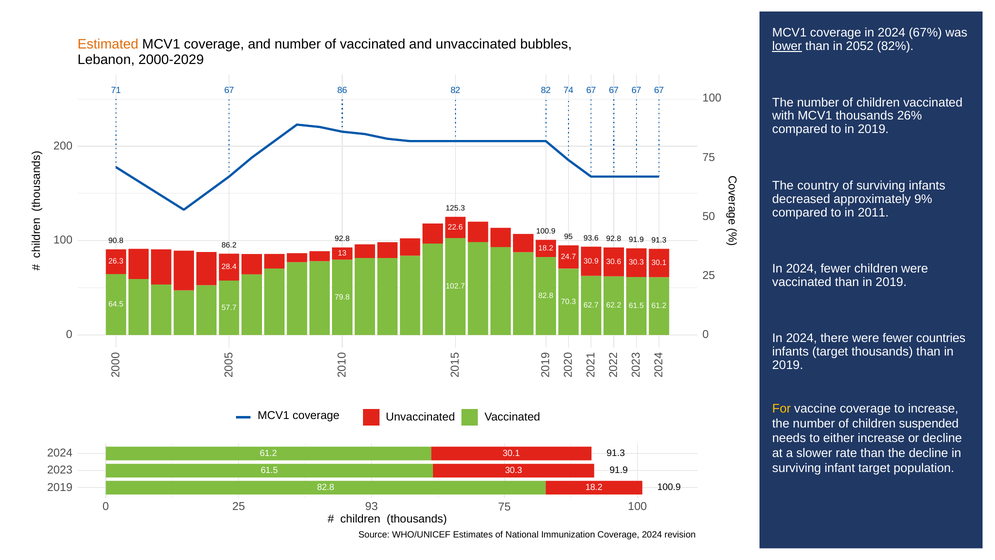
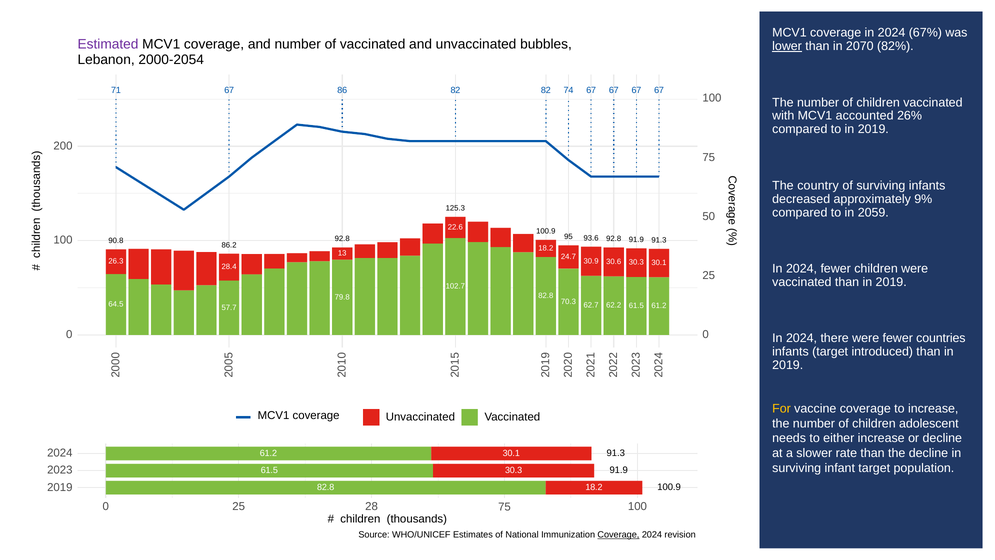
Estimated colour: orange -> purple
2052: 2052 -> 2070
2000-2029: 2000-2029 -> 2000-2054
MCV1 thousands: thousands -> accounted
2011: 2011 -> 2059
target thousands: thousands -> introduced
suspended: suspended -> adolescent
93: 93 -> 28
Coverage at (618, 534) underline: none -> present
